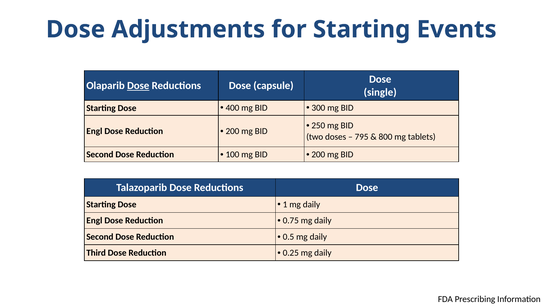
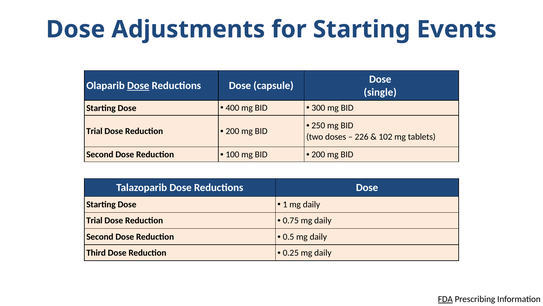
Engl at (94, 131): Engl -> Trial
795: 795 -> 226
800: 800 -> 102
Engl at (94, 220): Engl -> Trial
FDA underline: none -> present
